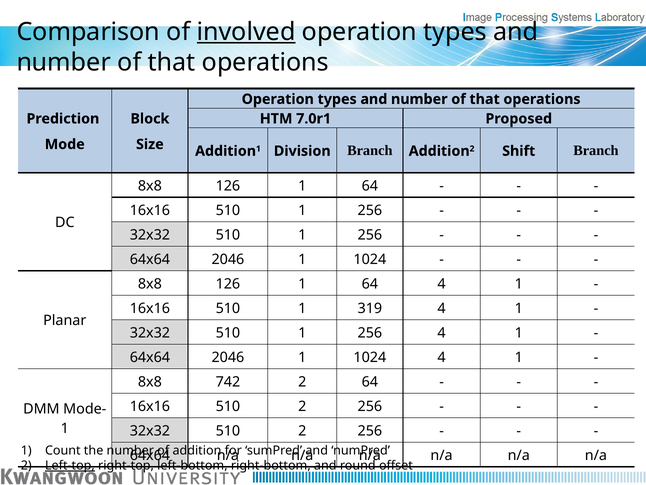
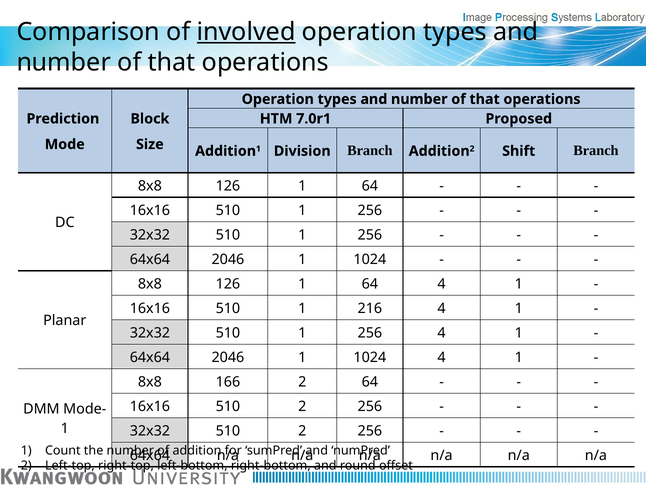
319: 319 -> 216
742: 742 -> 166
Left-top underline: present -> none
